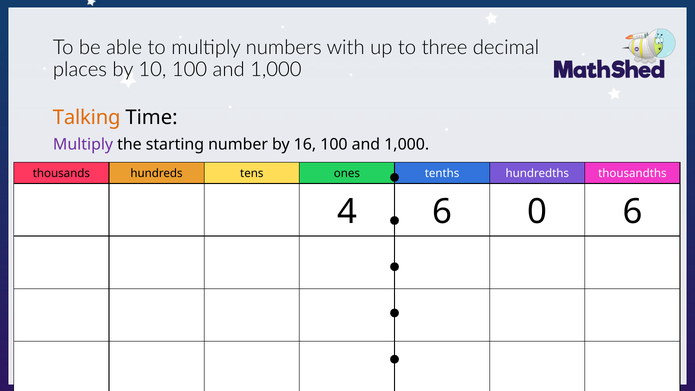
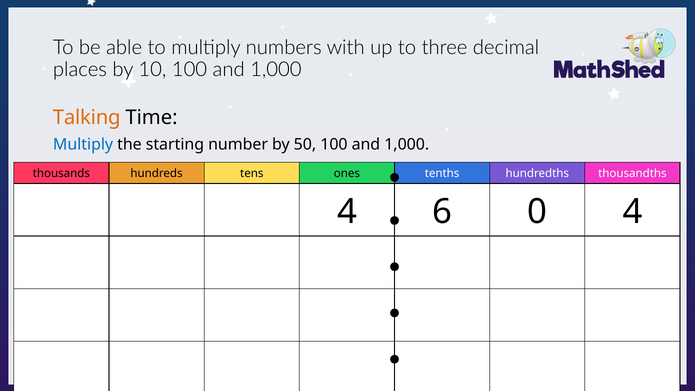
Multiply at (83, 144) colour: purple -> blue
16: 16 -> 50
0 6: 6 -> 4
